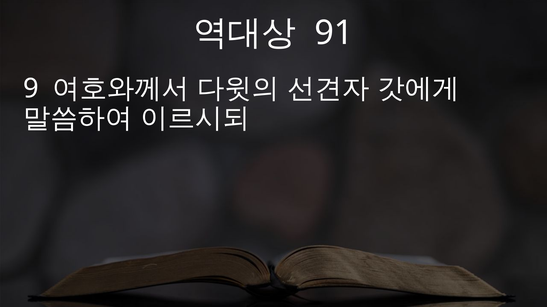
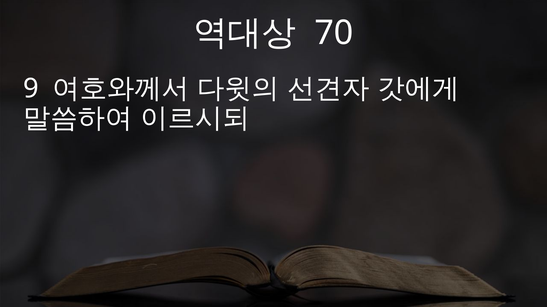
91: 91 -> 70
